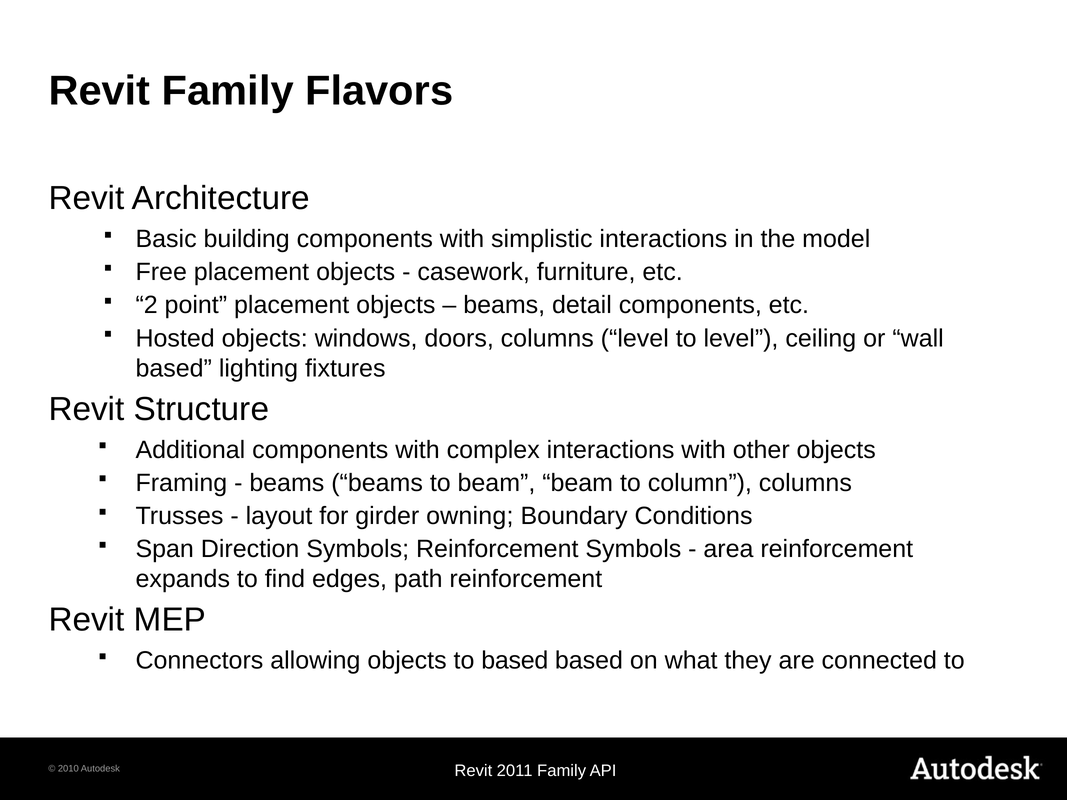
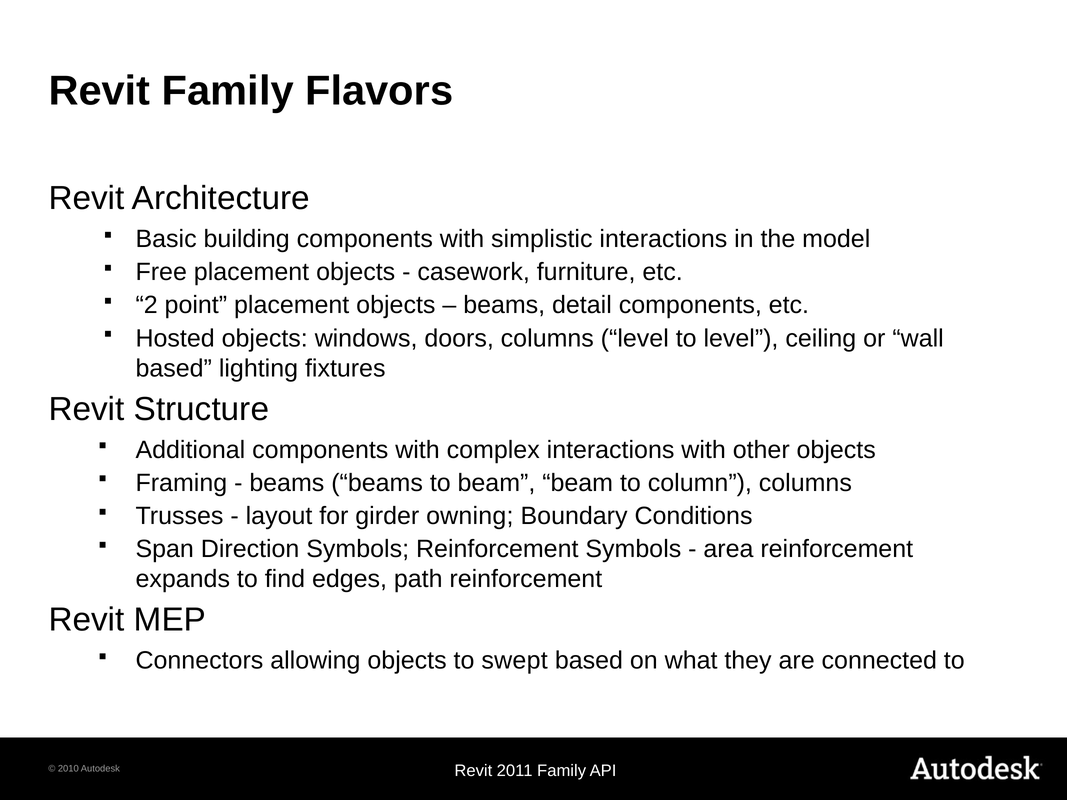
to based: based -> swept
